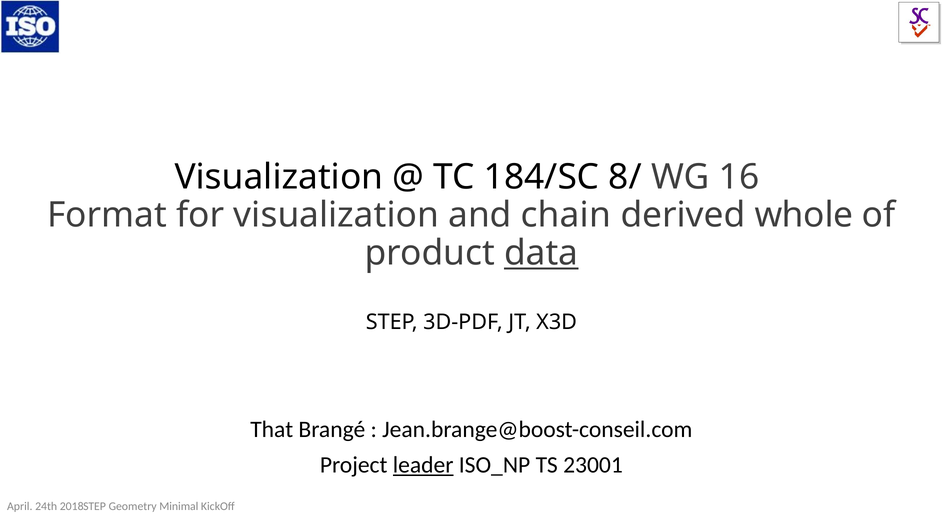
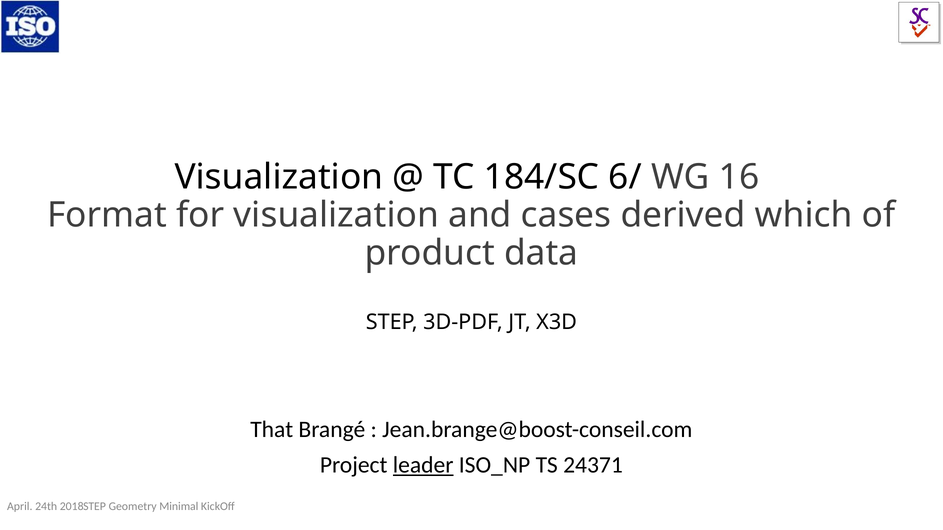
8/: 8/ -> 6/
chain: chain -> cases
whole: whole -> which
data underline: present -> none
23001: 23001 -> 24371
